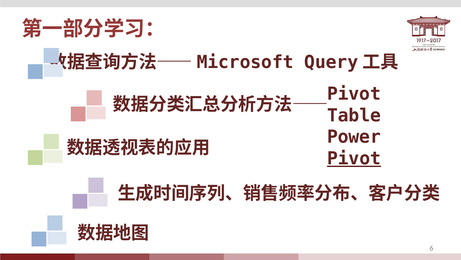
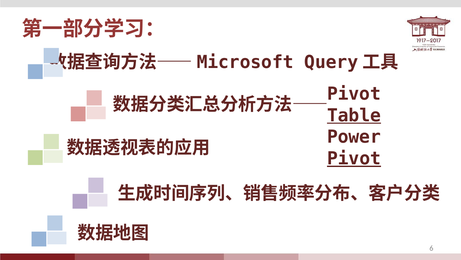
Table underline: none -> present
